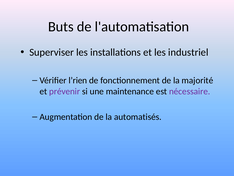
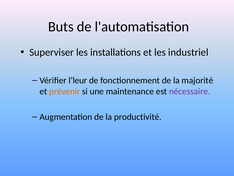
l’rien: l’rien -> l’leur
prévenir colour: purple -> orange
automatisés: automatisés -> productivité
